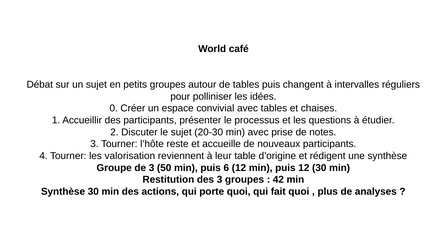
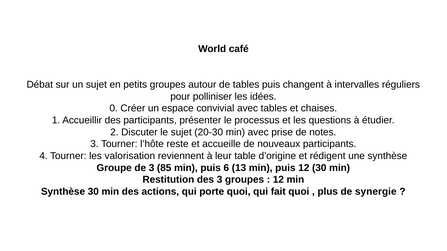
50: 50 -> 85
6 12: 12 -> 13
42 at (278, 180): 42 -> 12
analyses: analyses -> synergie
